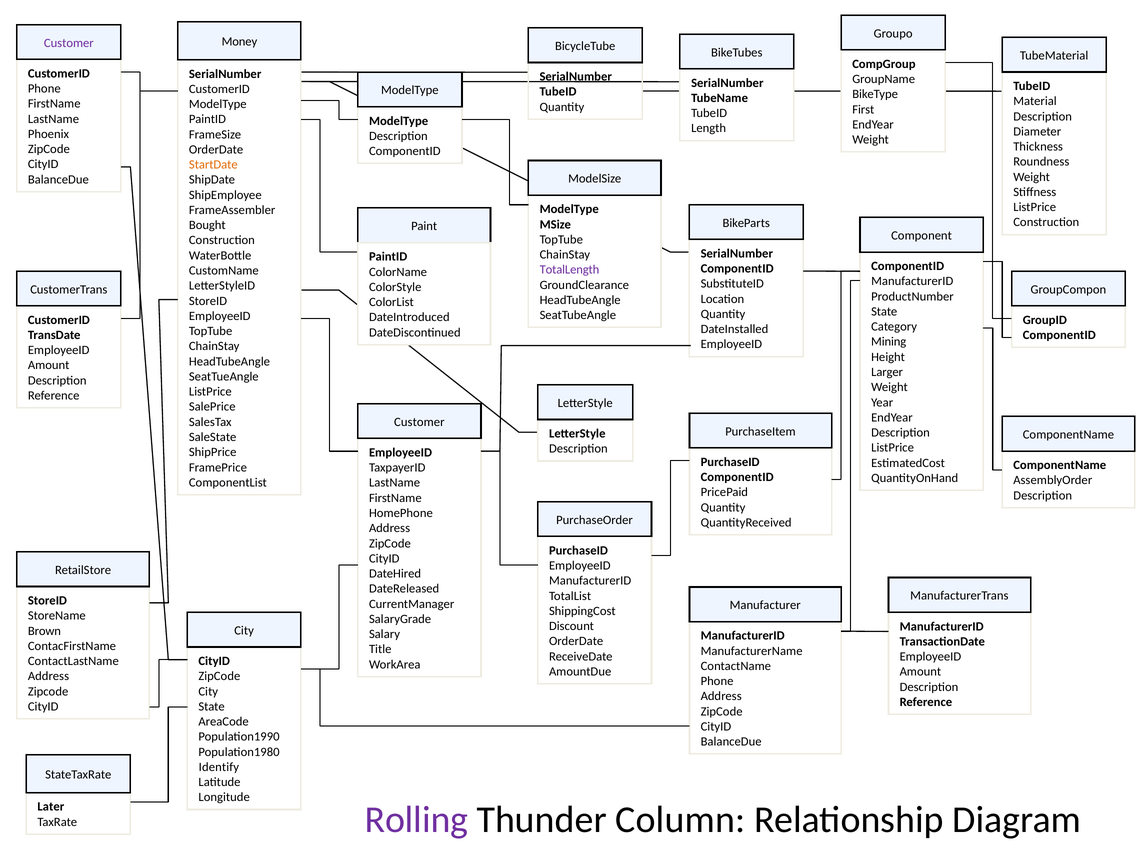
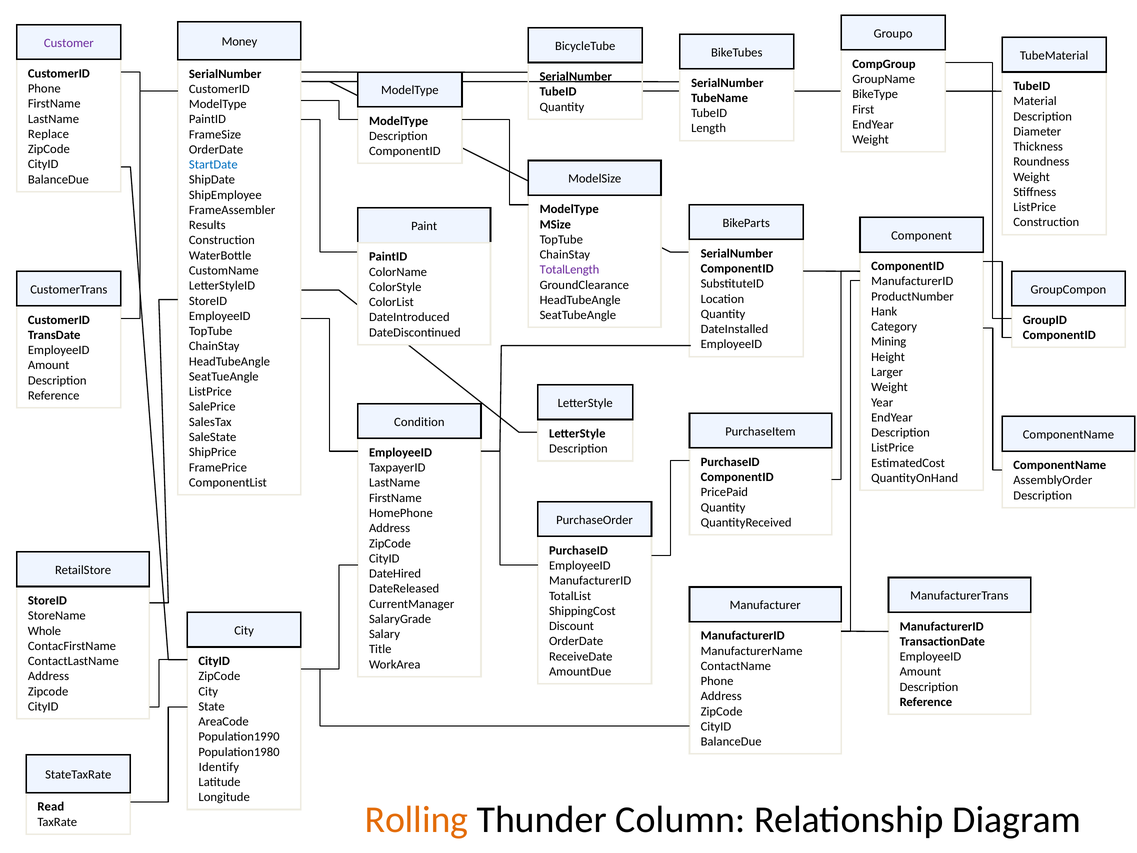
Phoenix: Phoenix -> Replace
StartDate colour: orange -> blue
Bought: Bought -> Results
State at (884, 311): State -> Hank
Customer at (419, 422): Customer -> Condition
Brown: Brown -> Whole
Later: Later -> Read
Rolling colour: purple -> orange
